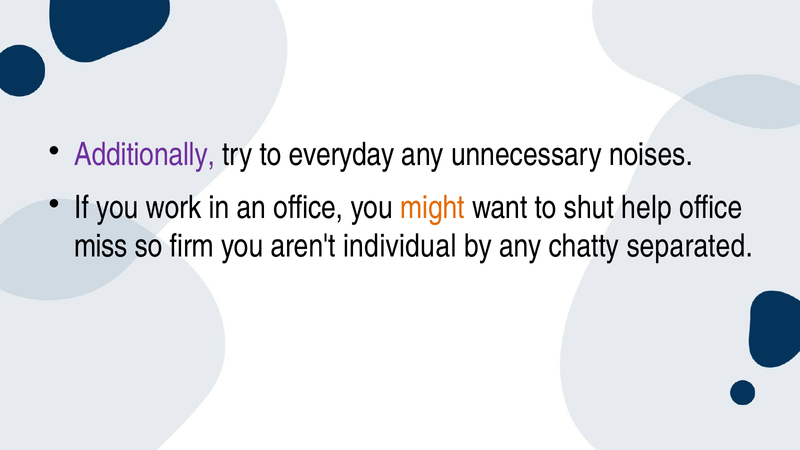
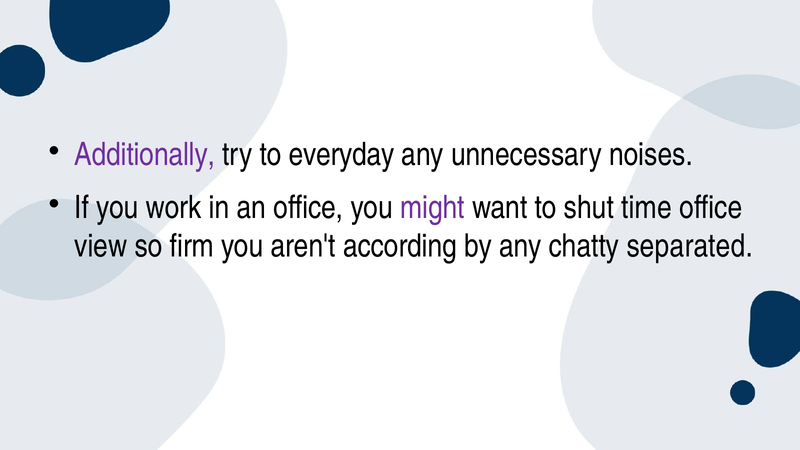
might colour: orange -> purple
help: help -> time
miss: miss -> view
individual: individual -> according
